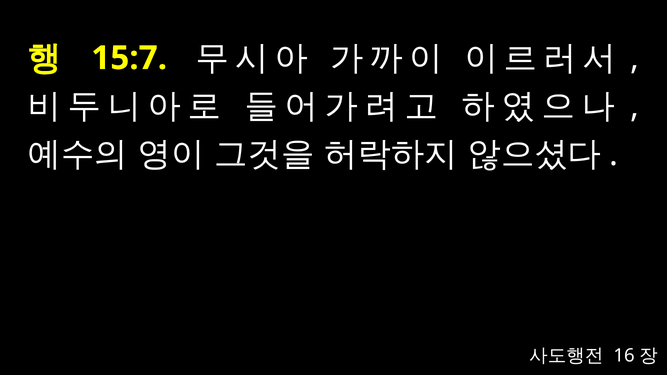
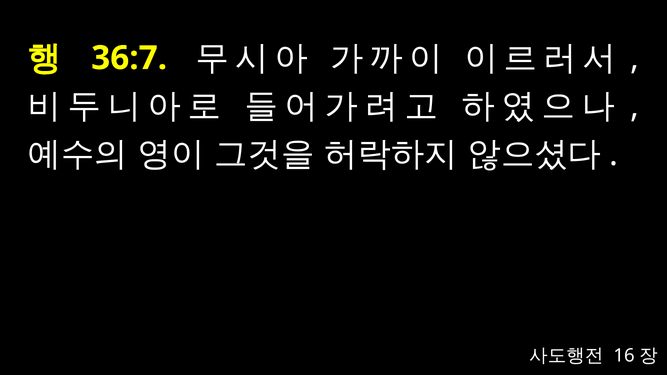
15:7: 15:7 -> 36:7
